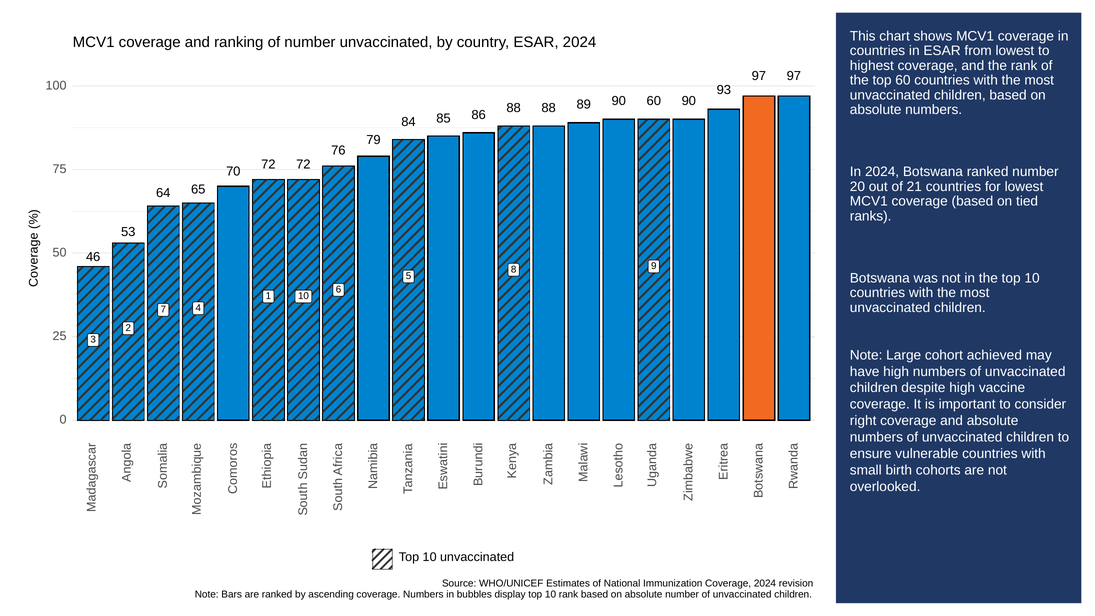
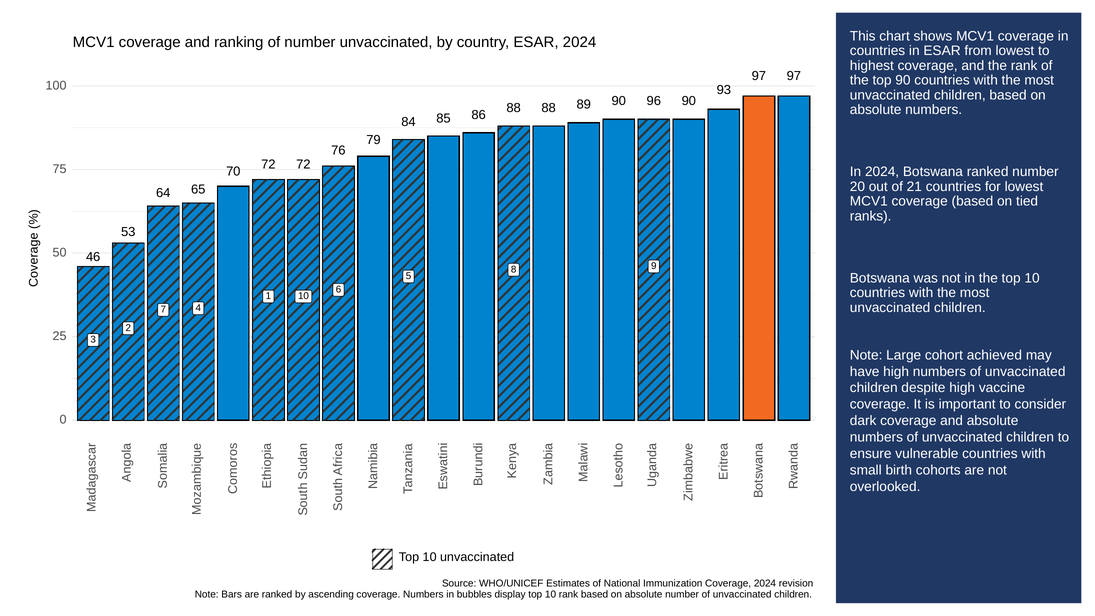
top 60: 60 -> 90
89 60: 60 -> 96
right: right -> dark
